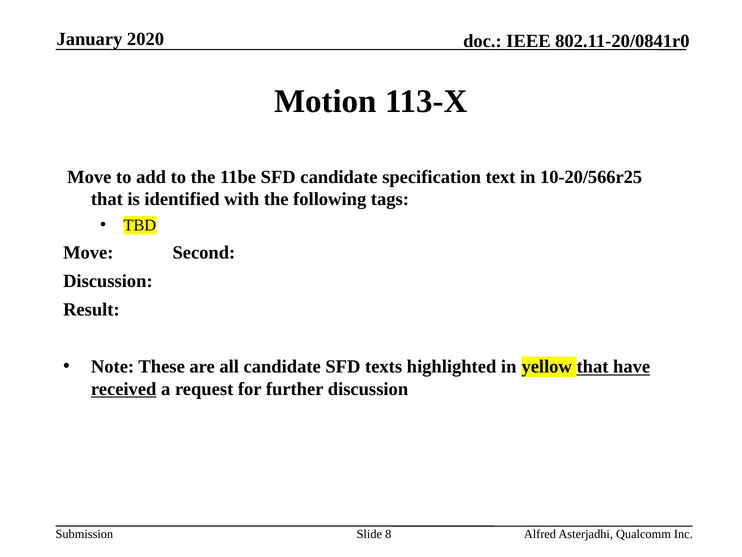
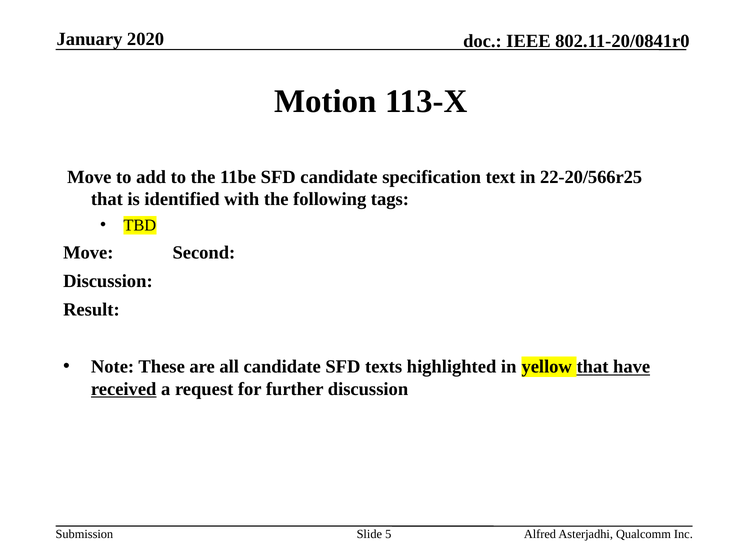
10-20/566r25: 10-20/566r25 -> 22-20/566r25
8: 8 -> 5
